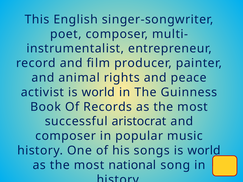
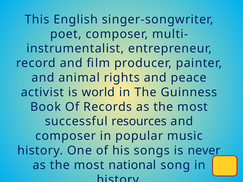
aristocrat: aristocrat -> resources
songs is world: world -> never
